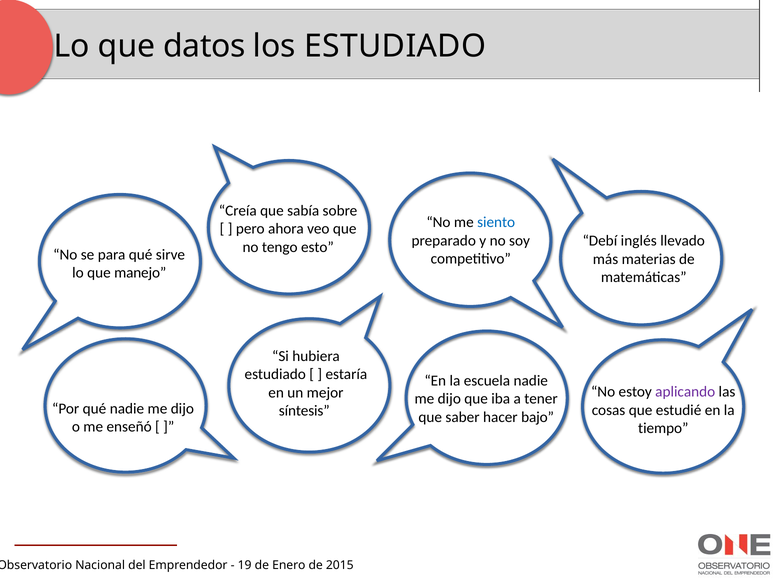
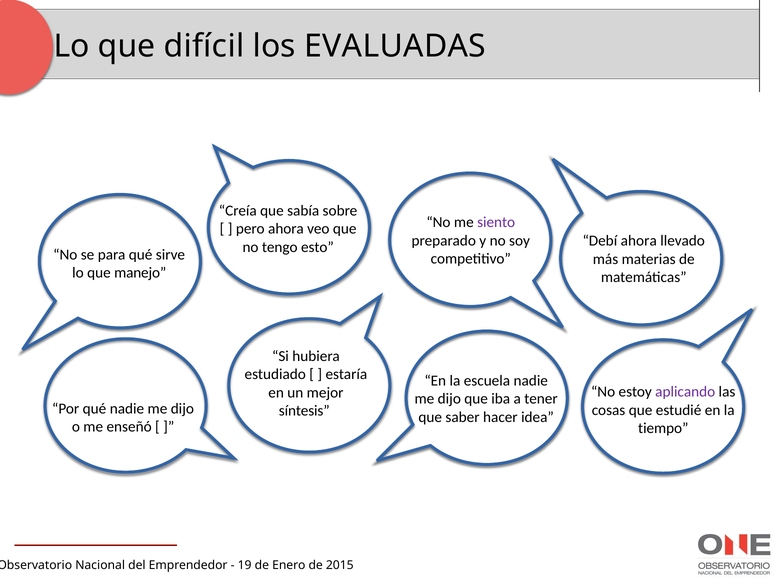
datos: datos -> difícil
los ESTUDIADO: ESTUDIADO -> EVALUADAS
siento colour: blue -> purple
Debí inglés: inglés -> ahora
bajo: bajo -> idea
